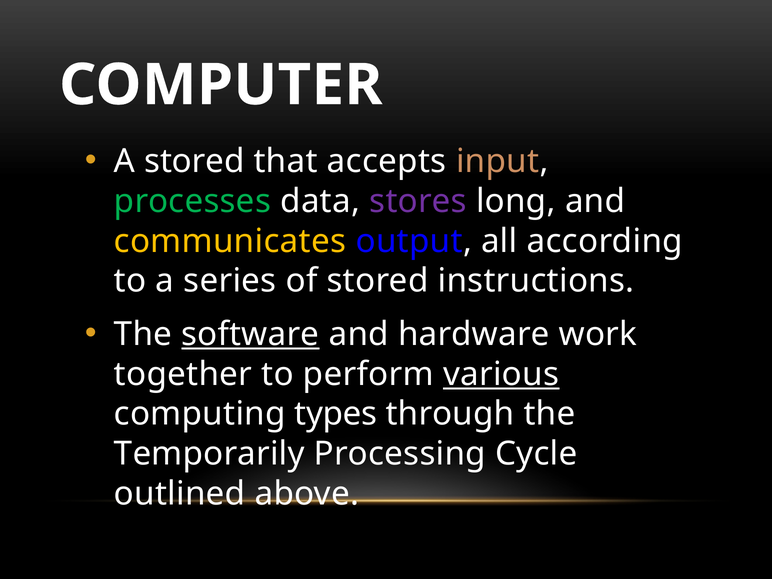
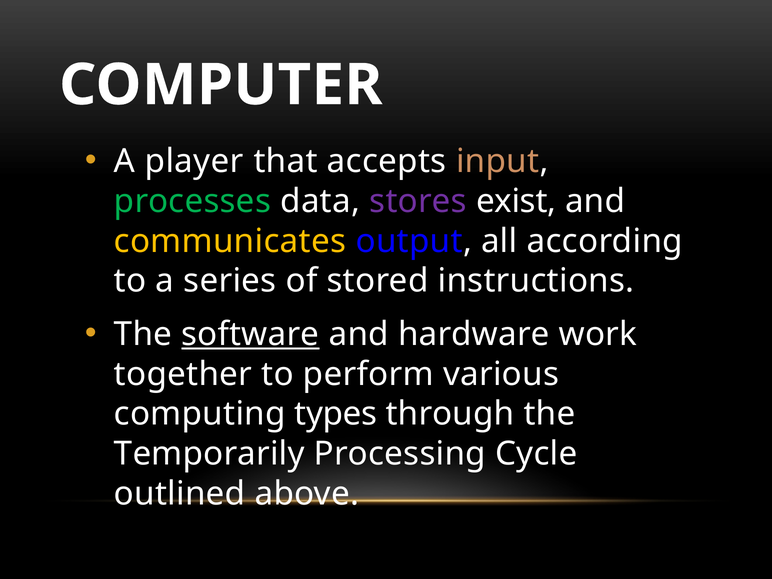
A stored: stored -> player
long: long -> exist
various underline: present -> none
